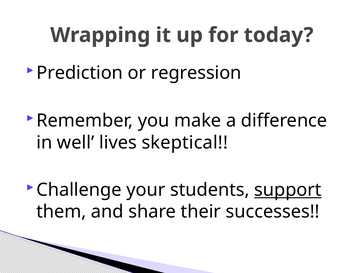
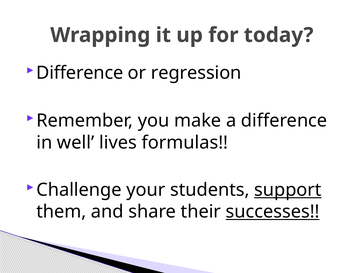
Prediction at (80, 73): Prediction -> Difference
skeptical: skeptical -> formulas
successes underline: none -> present
